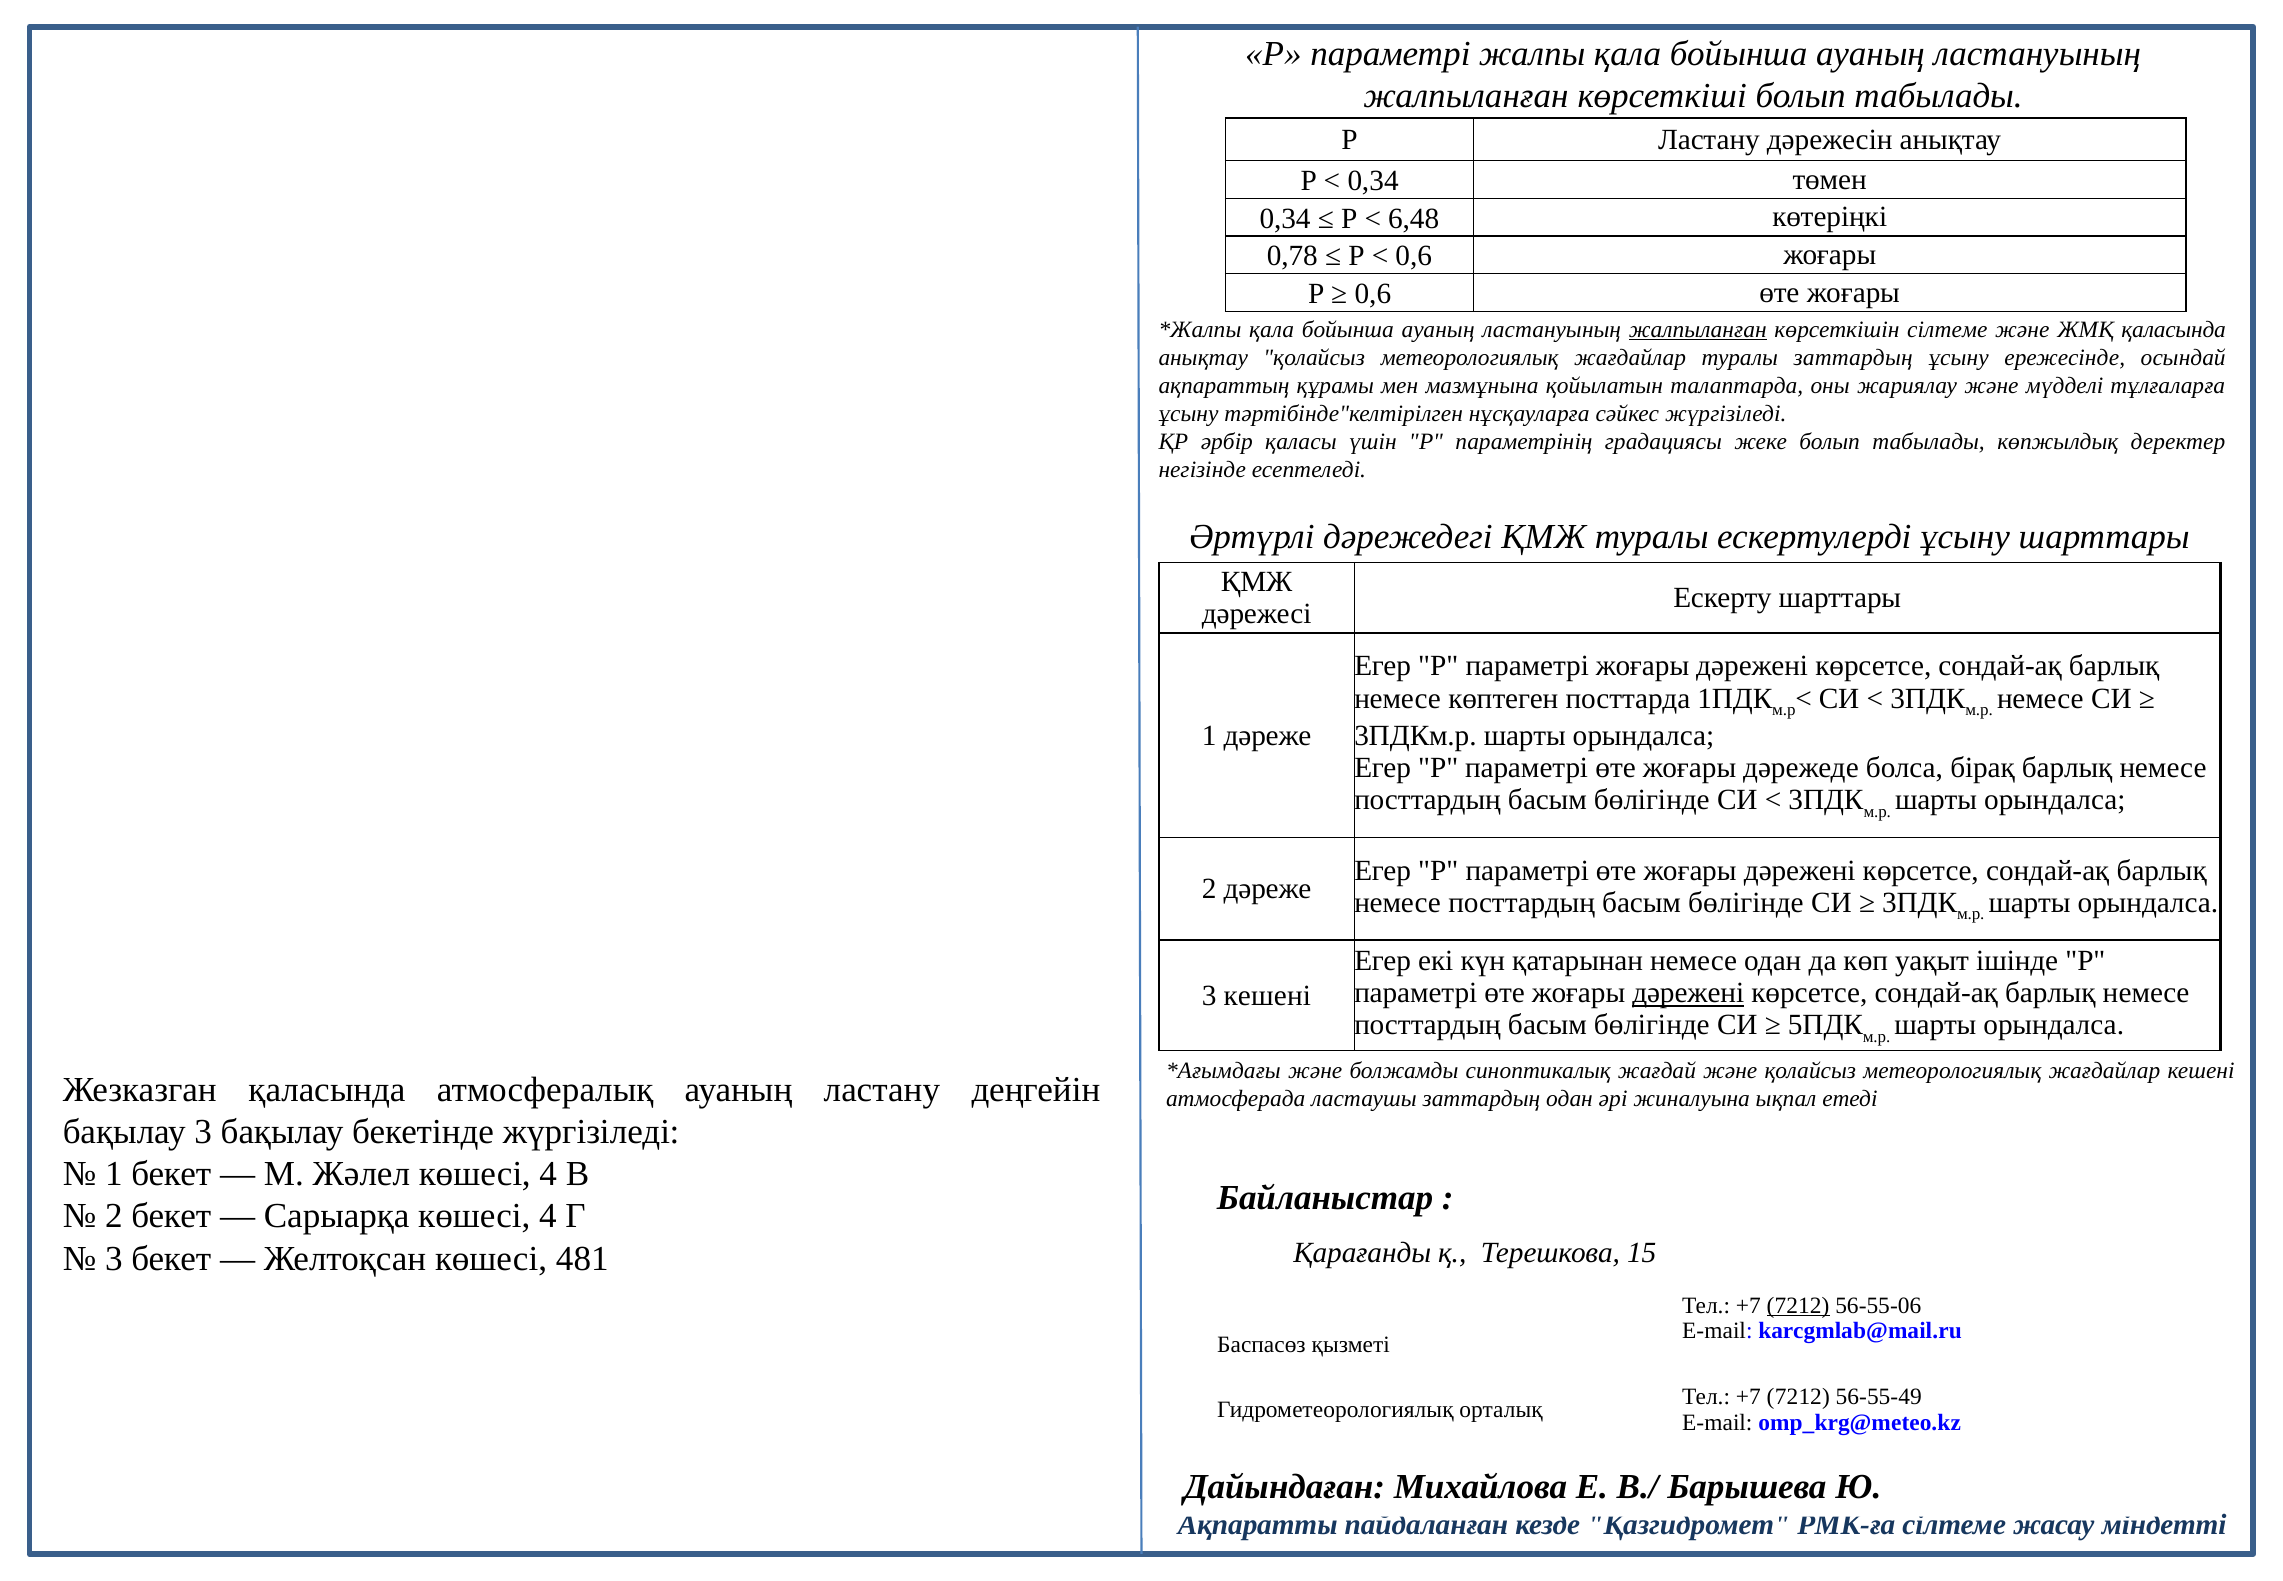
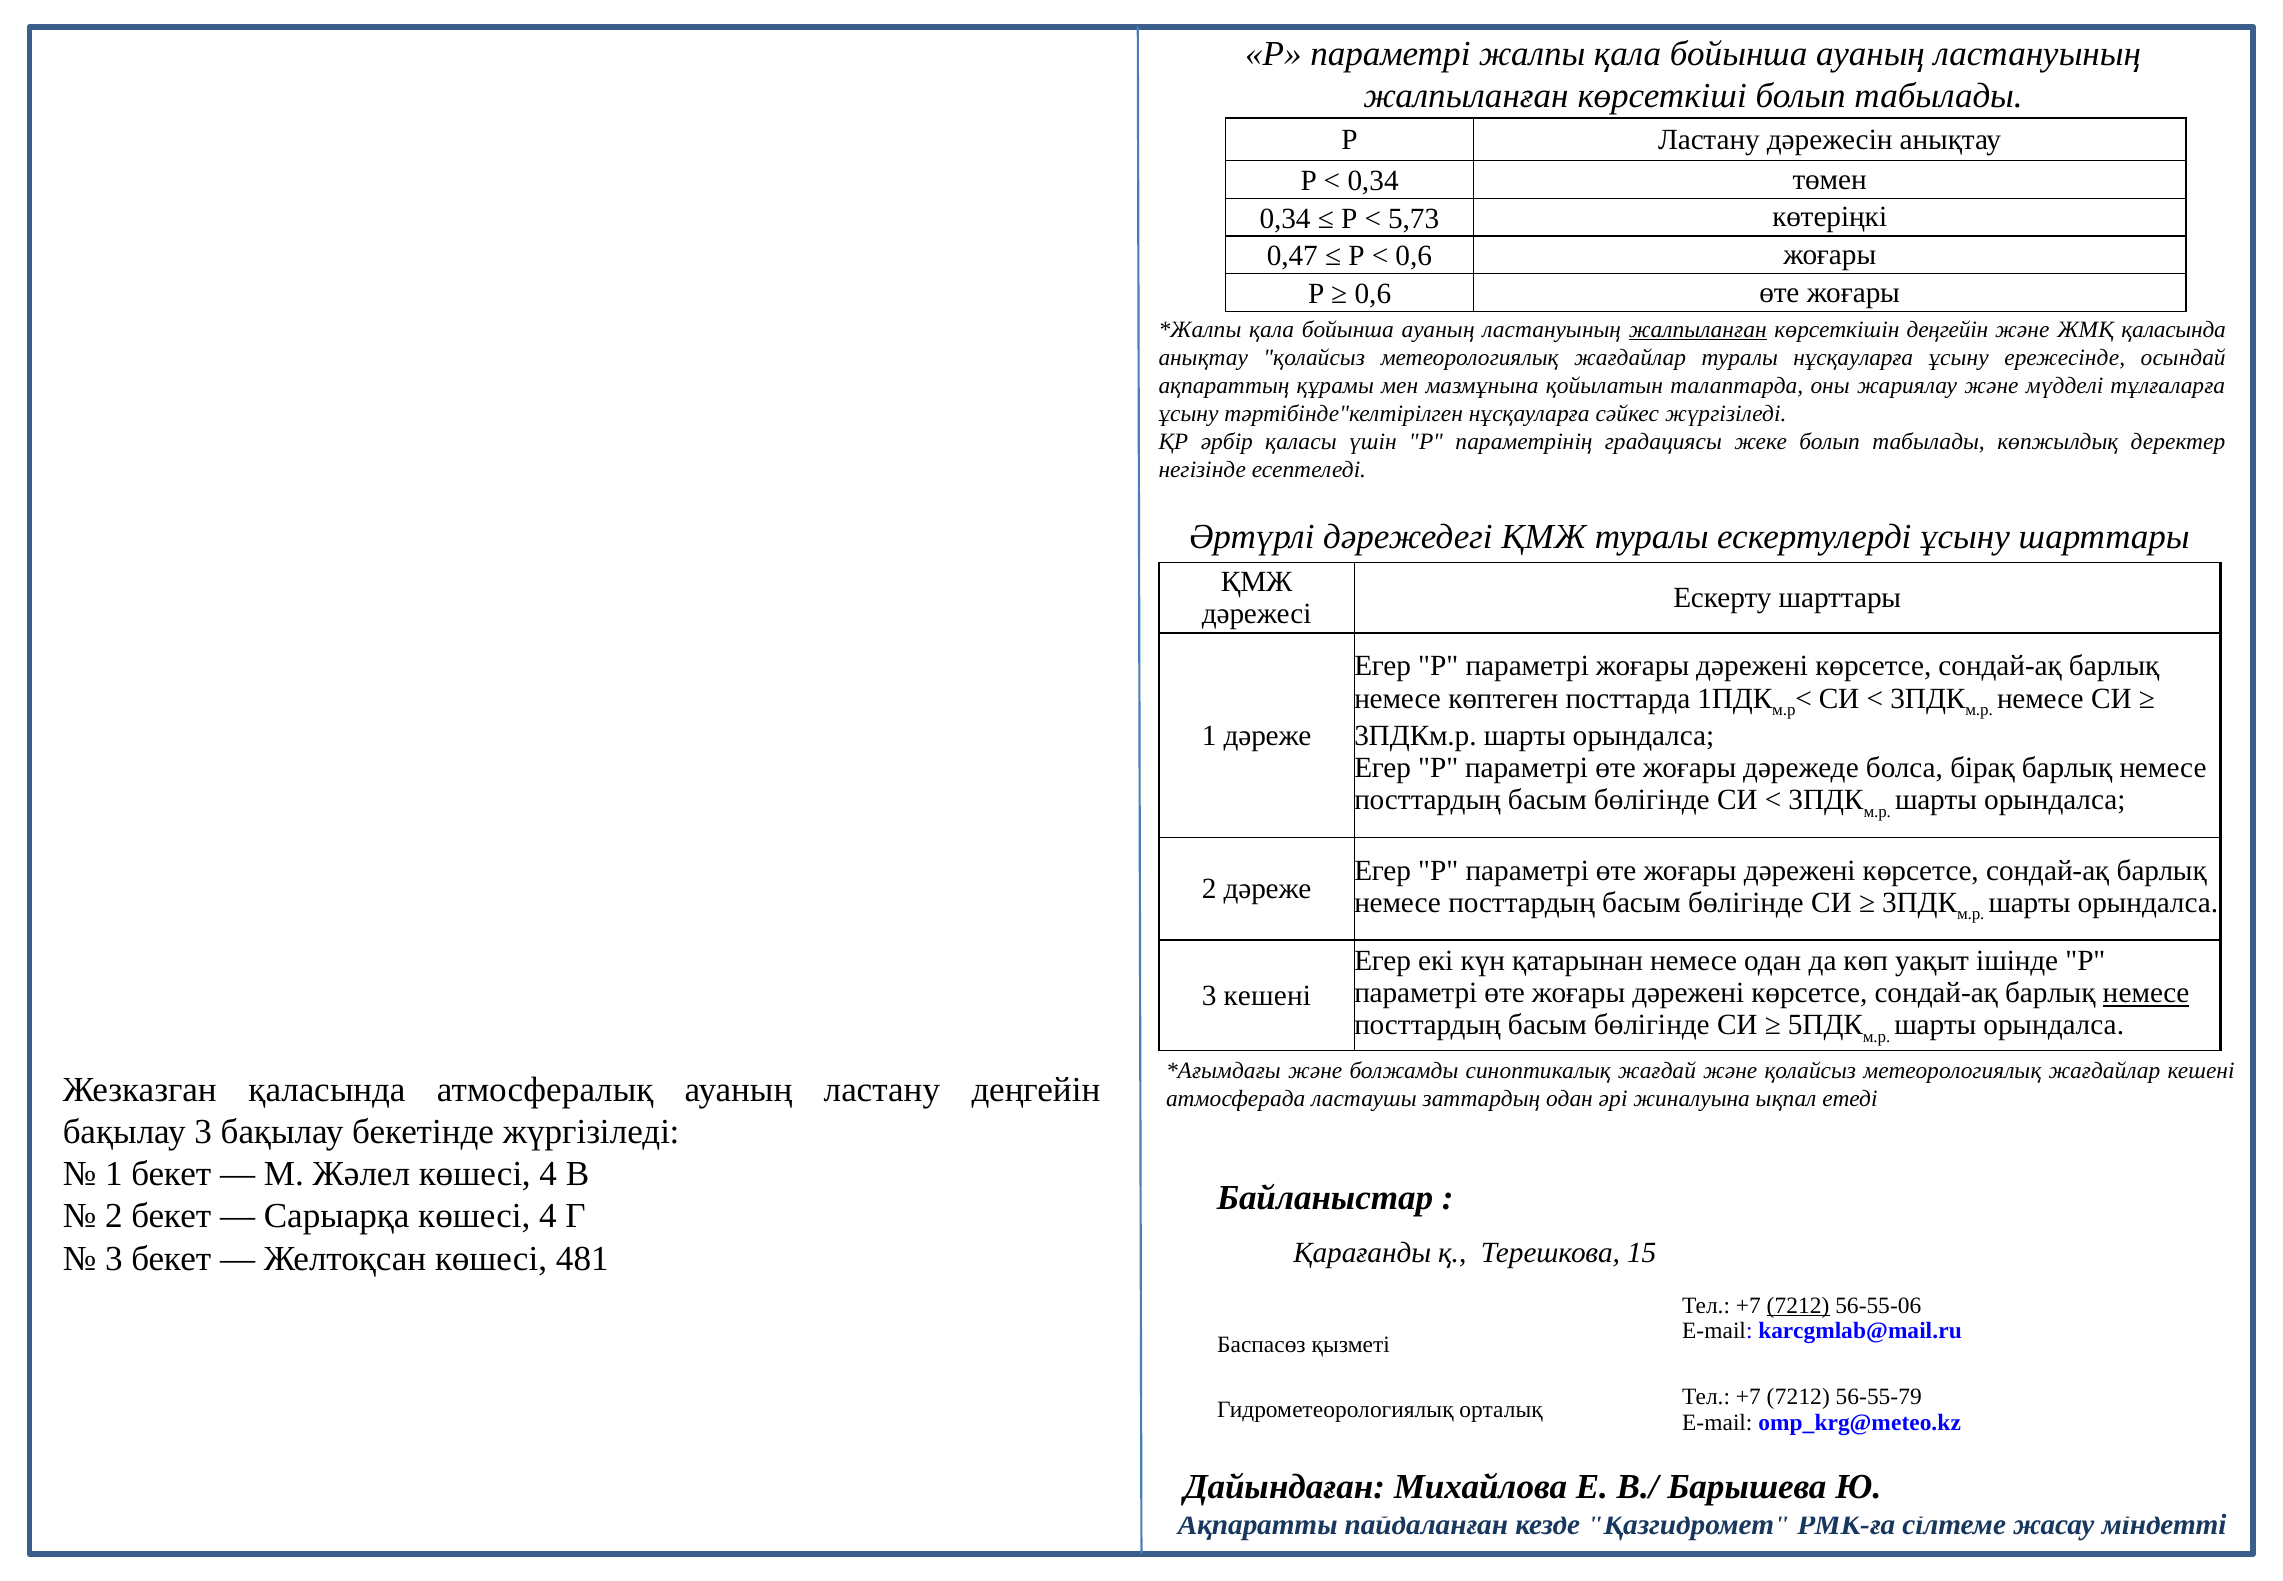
6,48: 6,48 -> 5,73
0,78: 0,78 -> 0,47
көрсеткішін сілтеме: сілтеме -> деңгейін
туралы заттардың: заттардың -> нұсқауларға
дәрежені at (1688, 993) underline: present -> none
немесе at (2146, 993) underline: none -> present
56-55-49: 56-55-49 -> 56-55-79
